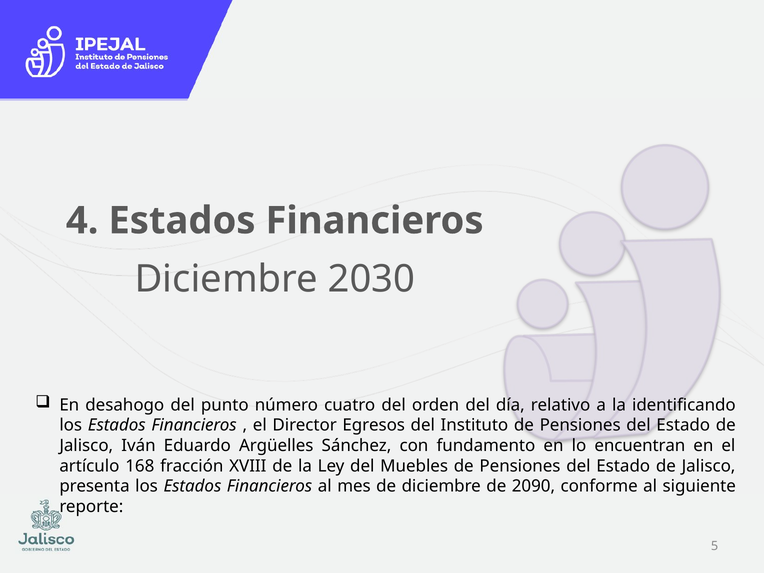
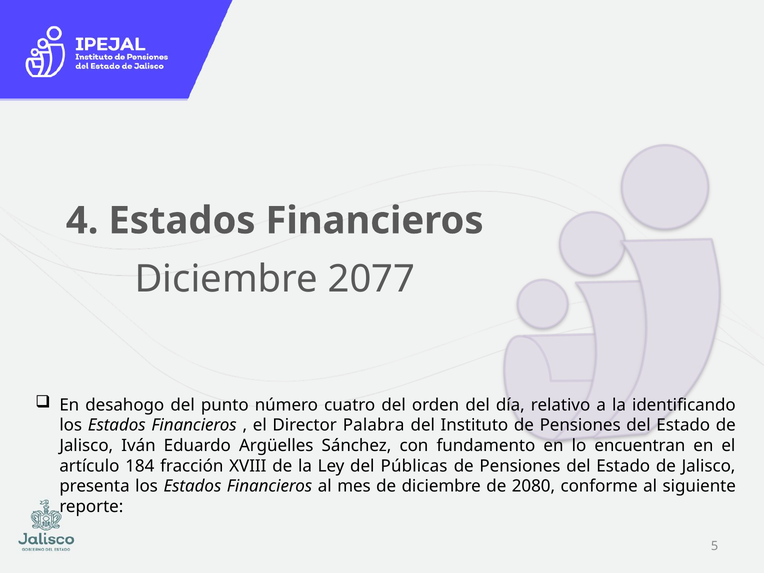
2030: 2030 -> 2077
Egresos: Egresos -> Palabra
168: 168 -> 184
Muebles: Muebles -> Públicas
2090: 2090 -> 2080
